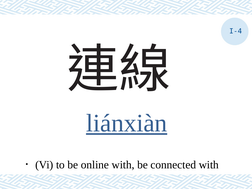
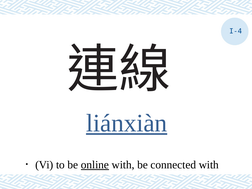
online underline: none -> present
